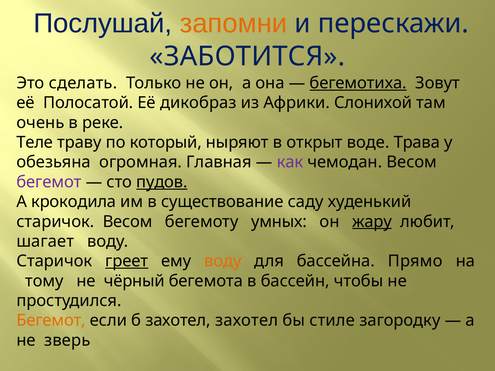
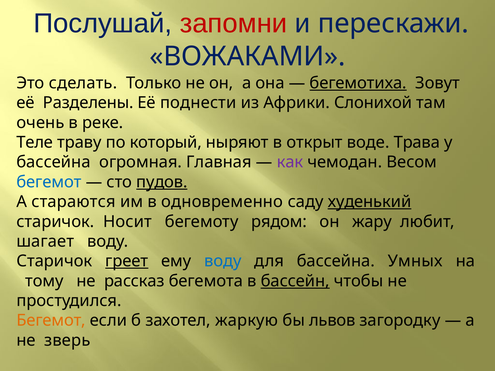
запомни colour: orange -> red
ЗАБОТИТСЯ: ЗАБОТИТСЯ -> ВОЖАКАМИ
Полосатой: Полосатой -> Разделены
дикобраз: дикобраз -> поднести
обезьяна at (54, 162): обезьяна -> бассейна
бегемот at (49, 182) colour: purple -> blue
крокодила: крокодила -> стараются
существование: существование -> одновременно
худенький underline: none -> present
старичок Весом: Весом -> Носит
умных: умных -> рядом
жару underline: present -> none
воду at (223, 261) colour: orange -> blue
Прямо: Прямо -> Умных
чёрный: чёрный -> рассказ
бассейн underline: none -> present
захотел захотел: захотел -> жаркую
стиле: стиле -> львов
